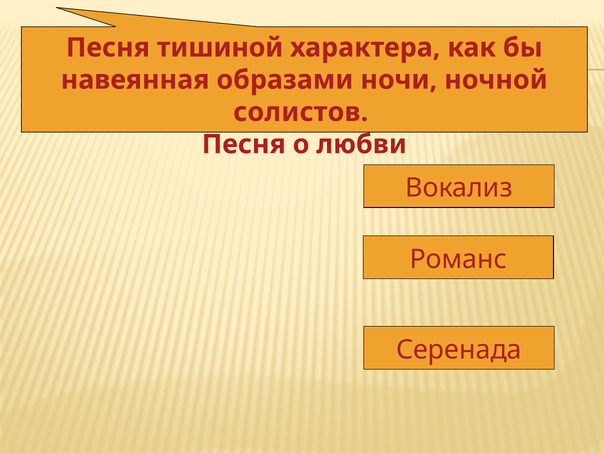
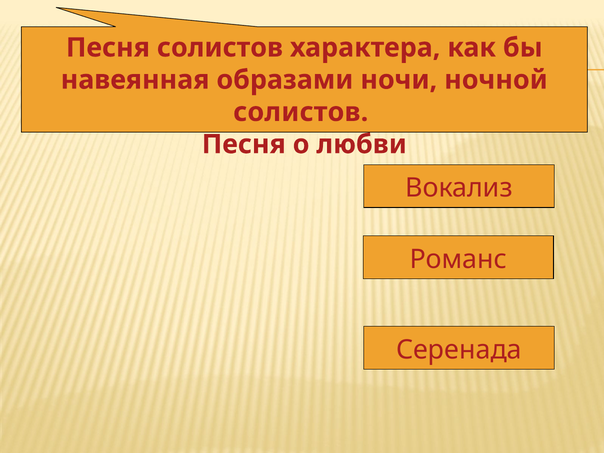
Песня тишиной: тишиной -> солистов
